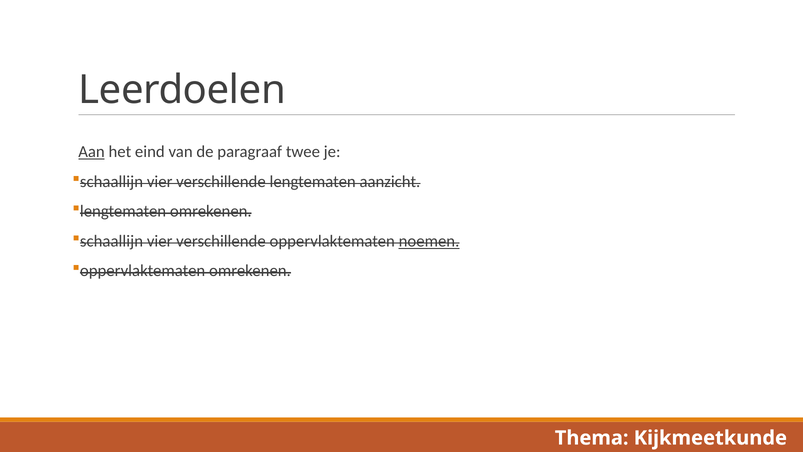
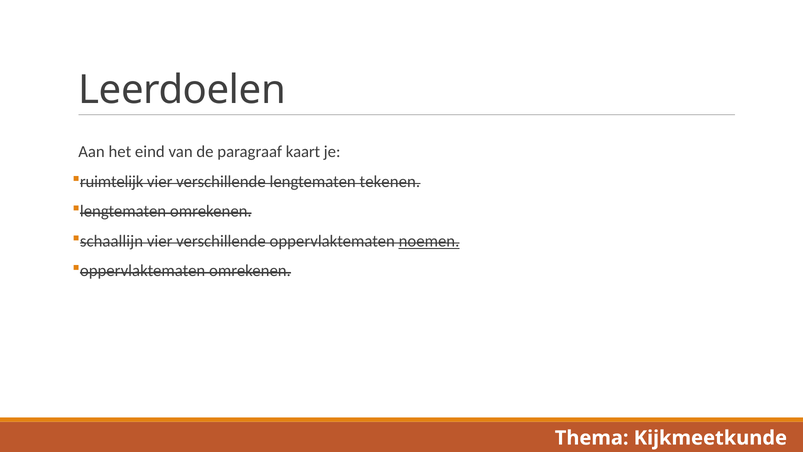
Aan underline: present -> none
twee: twee -> kaart
schaallijn at (112, 181): schaallijn -> ruimtelijk
aanzicht: aanzicht -> tekenen
